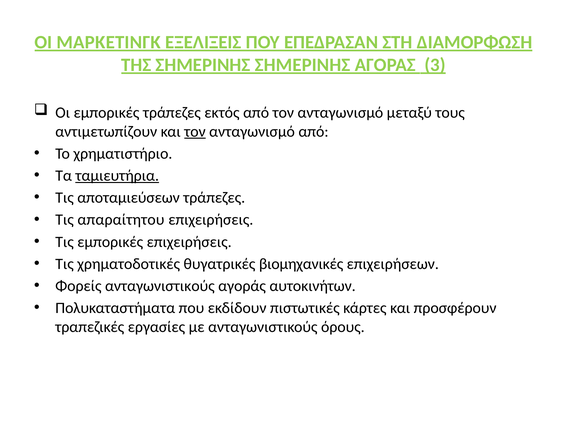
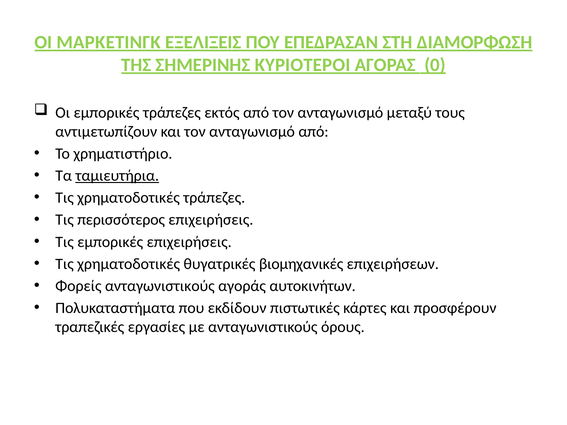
ΣΗΜΕΡΙΝΗΣ ΣΗΜΕΡΙΝΗΣ: ΣΗΜΕΡΙΝΗΣ -> ΚΥΡΙΟΤΕΡΟΙ
3: 3 -> 0
τον at (195, 132) underline: present -> none
αποταμιεύσεων at (129, 198): αποταμιεύσεων -> χρηματοδοτικές
απαραίτητου: απαραίτητου -> περισσότερος
